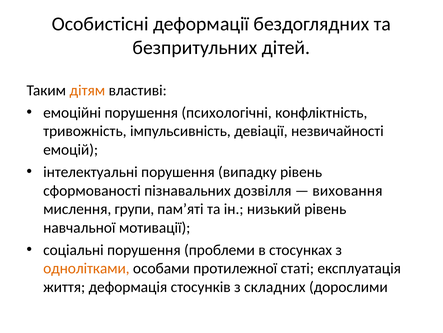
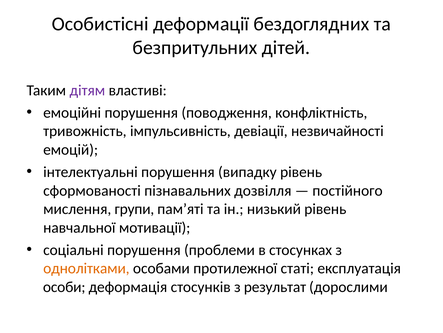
дітям colour: orange -> purple
психологічні: психологічні -> поводження
виховання: виховання -> постійного
життя: життя -> особи
складних: складних -> результат
